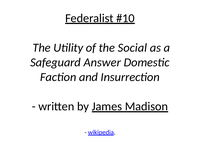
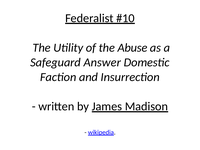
Social: Social -> Abuse
